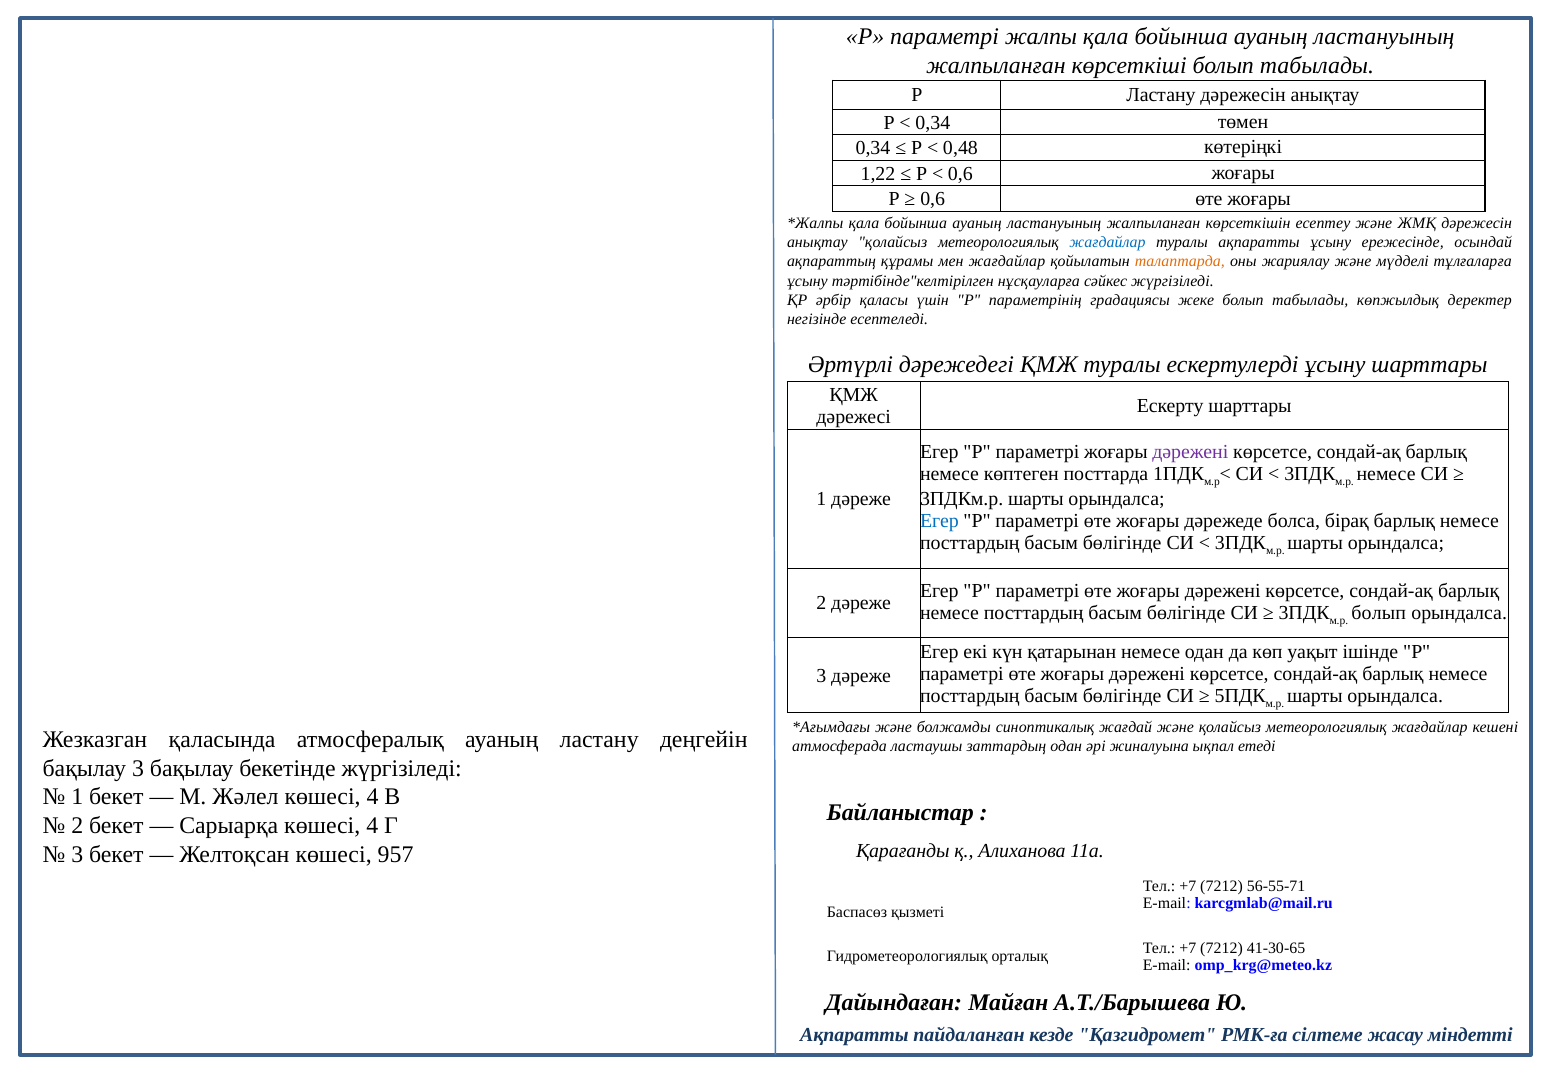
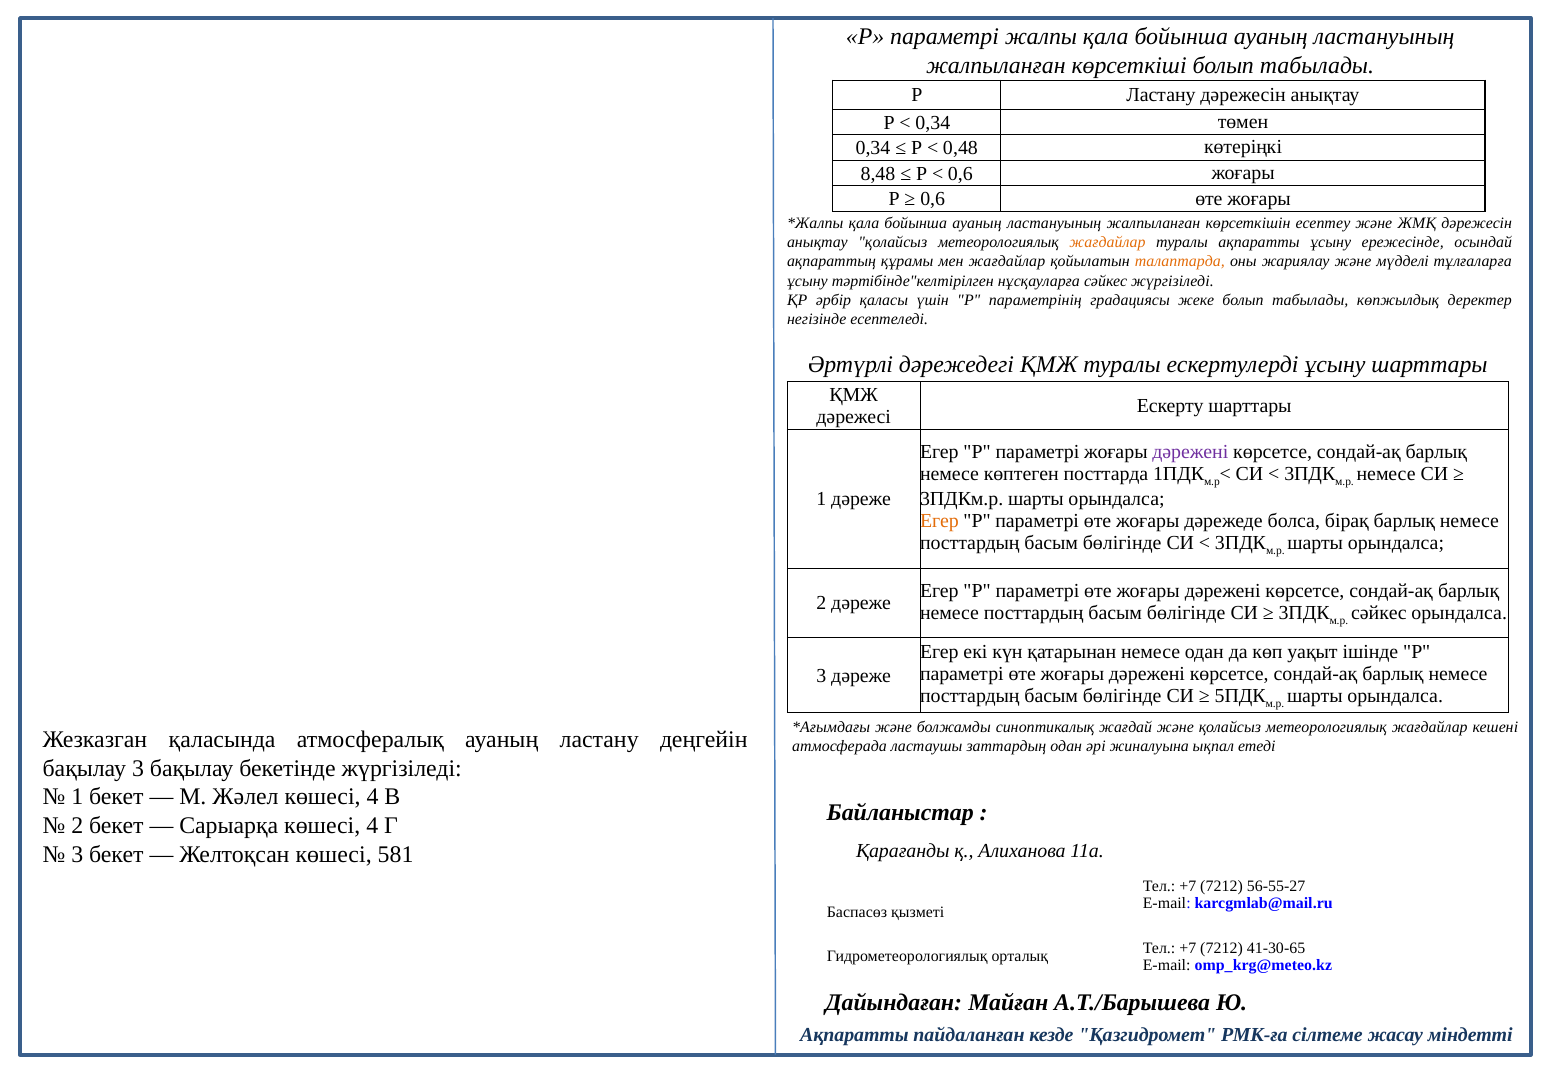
1,22: 1,22 -> 8,48
жағдайлар at (1107, 243) colour: blue -> orange
Егер at (939, 521) colour: blue -> orange
болып at (1379, 613): болып -> сәйкес
957: 957 -> 581
56-55-71: 56-55-71 -> 56-55-27
